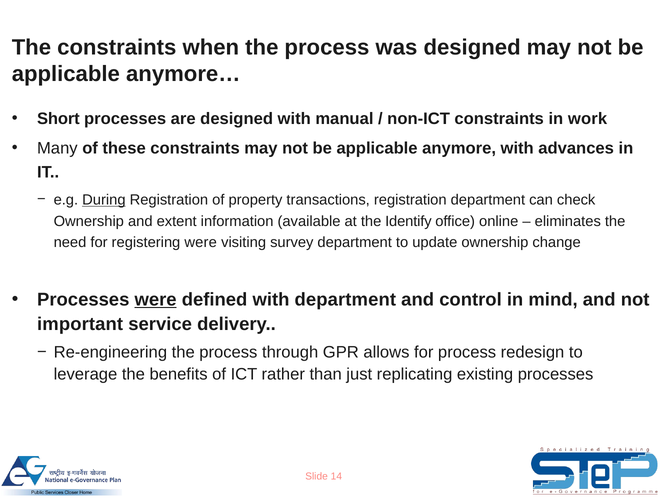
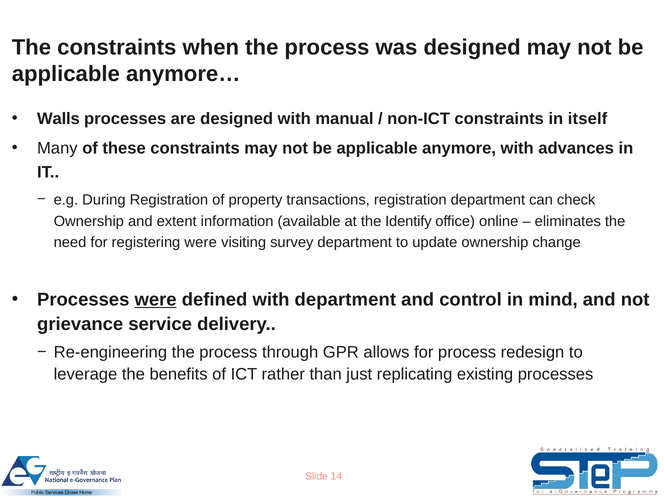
Short: Short -> Walls
work: work -> itself
During underline: present -> none
important: important -> grievance
